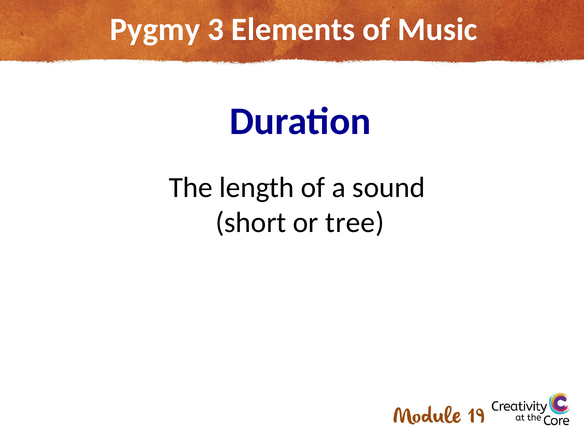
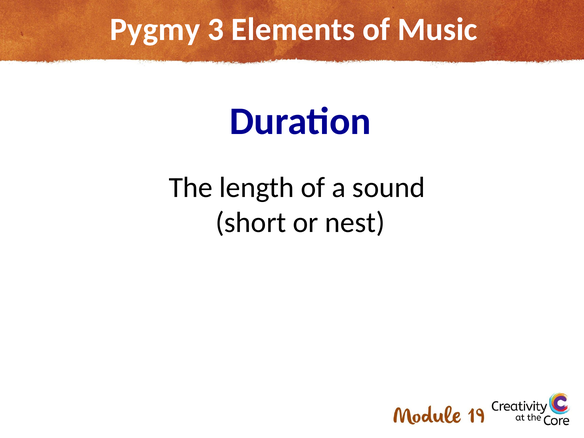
tree: tree -> nest
